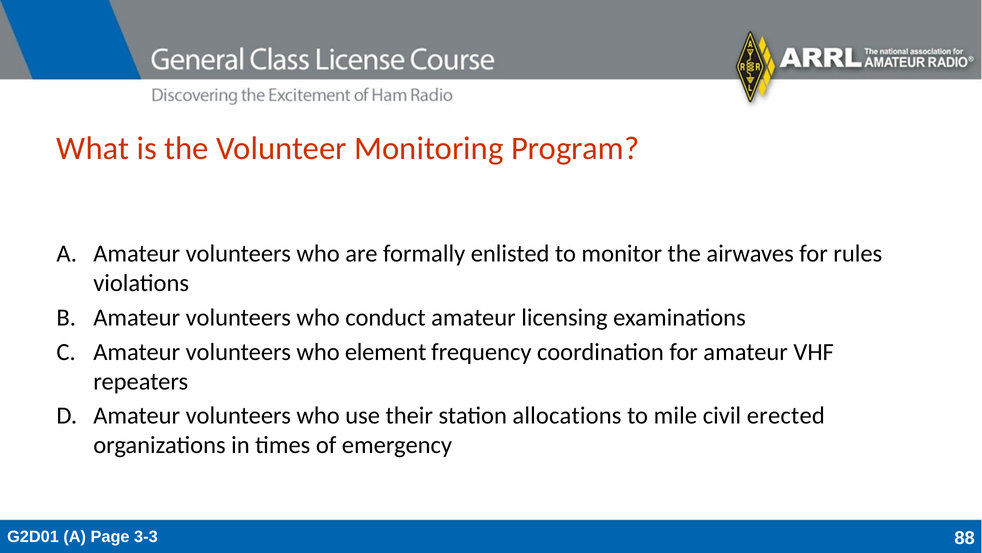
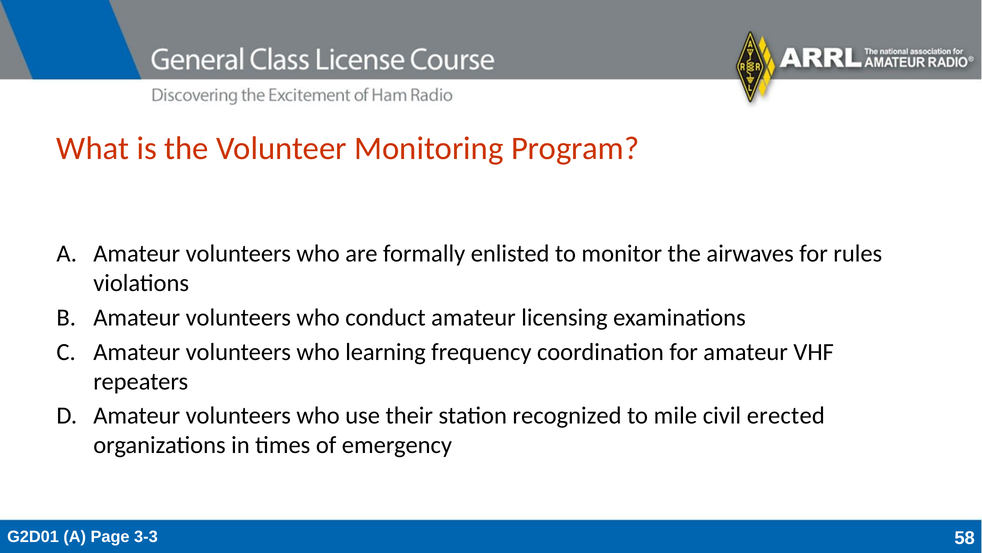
element: element -> learning
allocations: allocations -> recognized
88: 88 -> 58
